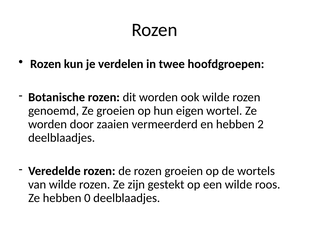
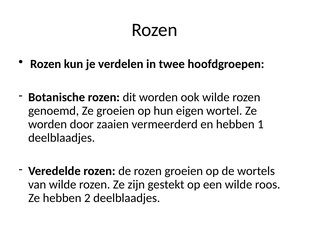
2: 2 -> 1
0: 0 -> 2
